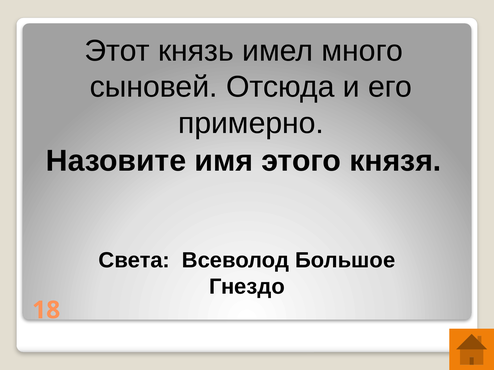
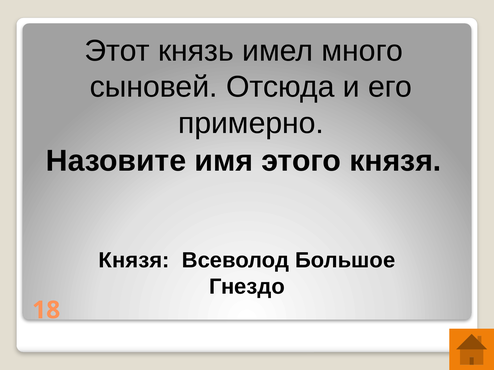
Света at (134, 261): Света -> Князя
